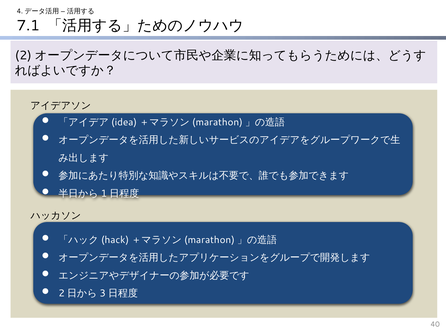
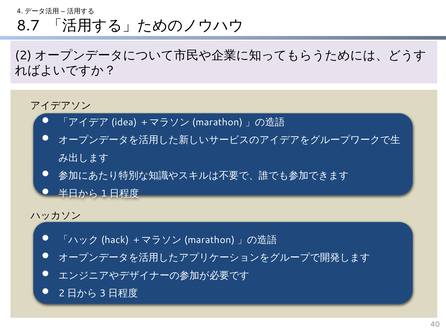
7.1: 7.1 -> 8.7
